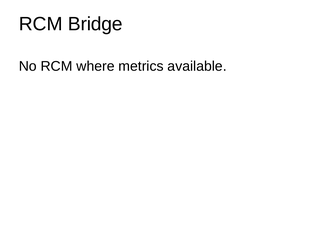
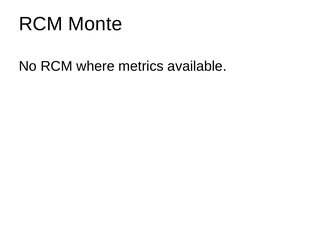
Bridge: Bridge -> Monte
